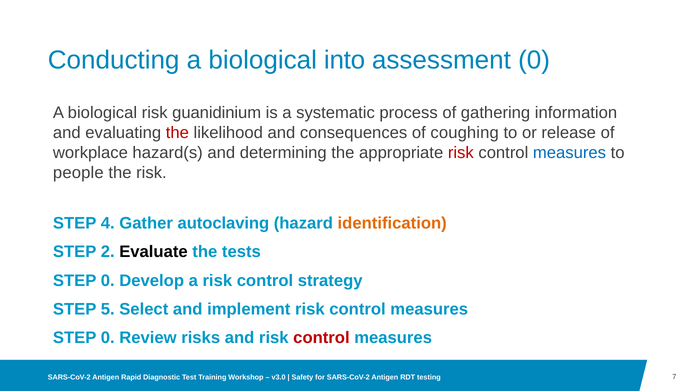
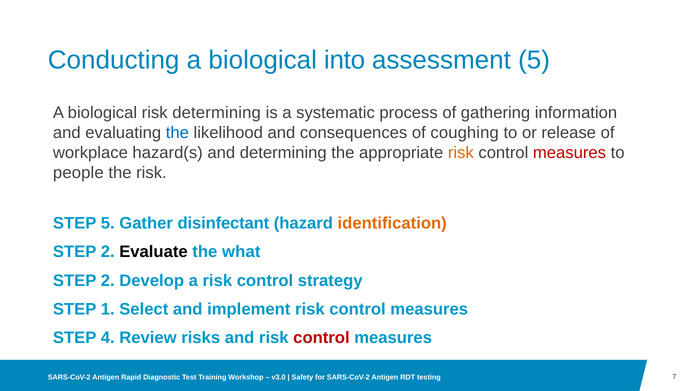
assessment 0: 0 -> 5
risk guanidinium: guanidinium -> determining
the at (177, 133) colour: red -> blue
risk at (461, 153) colour: red -> orange
measures at (569, 153) colour: blue -> red
STEP 4: 4 -> 5
autoclaving: autoclaving -> disinfectant
tests: tests -> what
0 at (108, 281): 0 -> 2
5: 5 -> 1
0 at (108, 338): 0 -> 4
